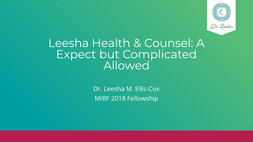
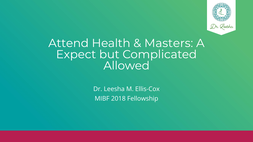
Leesha at (69, 43): Leesha -> Attend
Counsel: Counsel -> Masters
